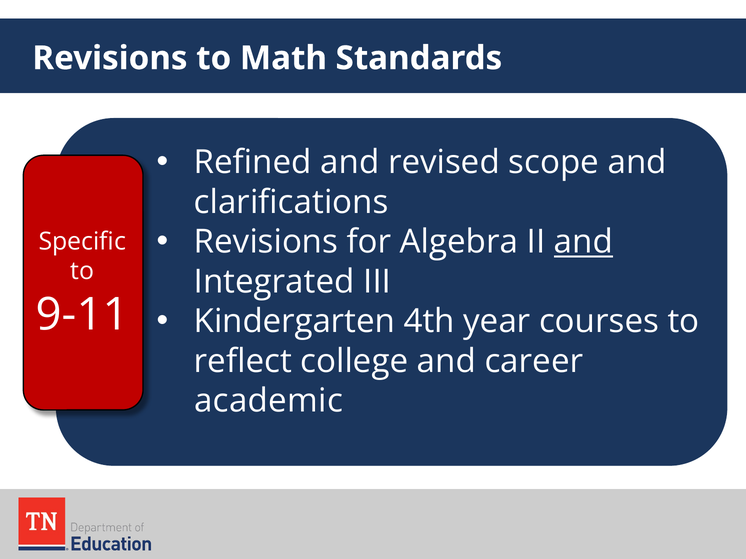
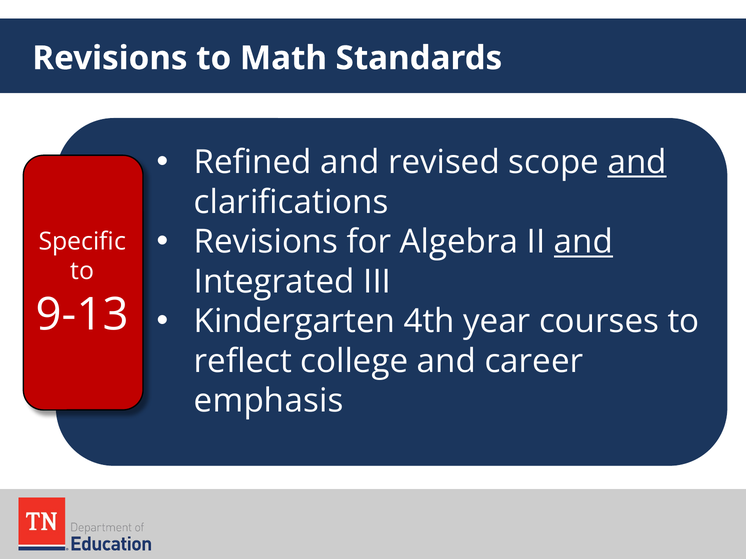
and at (637, 163) underline: none -> present
9-11: 9-11 -> 9-13
academic: academic -> emphasis
